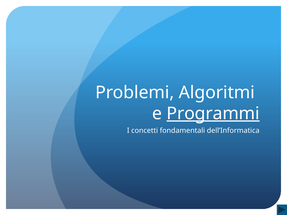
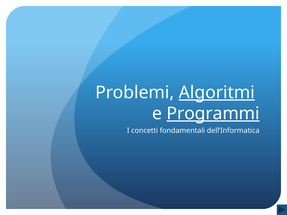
Algoritmi underline: none -> present
